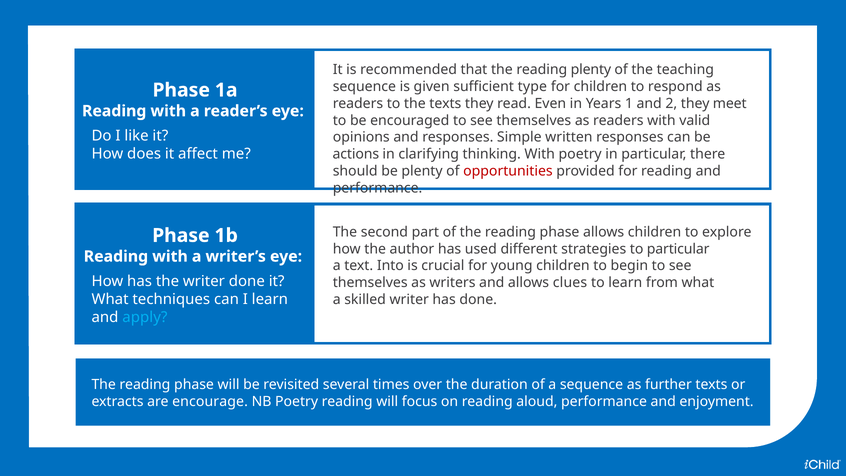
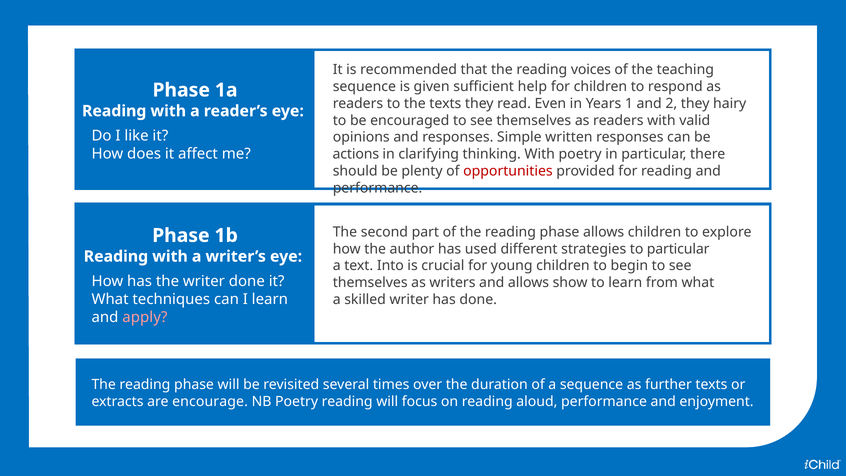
reading plenty: plenty -> voices
type: type -> help
meet: meet -> hairy
clues: clues -> show
apply colour: light blue -> pink
